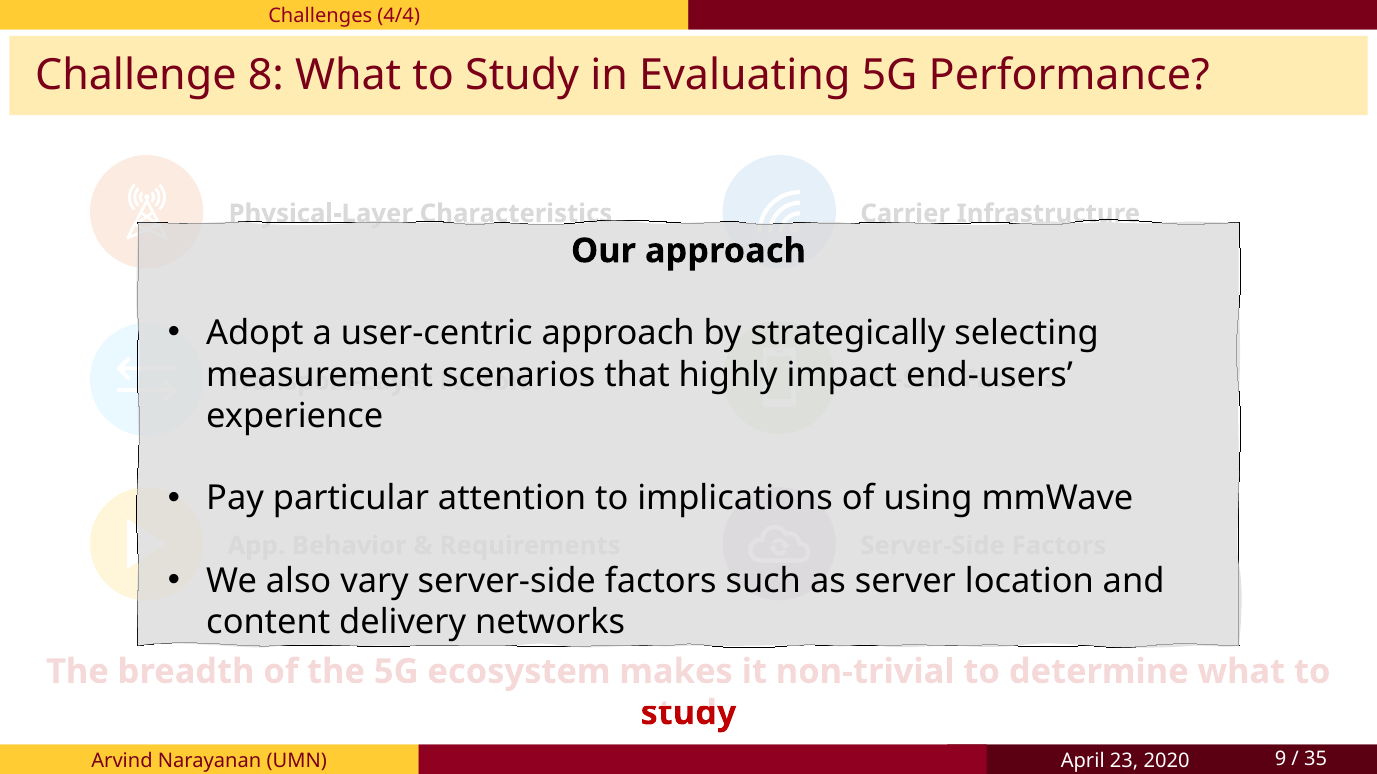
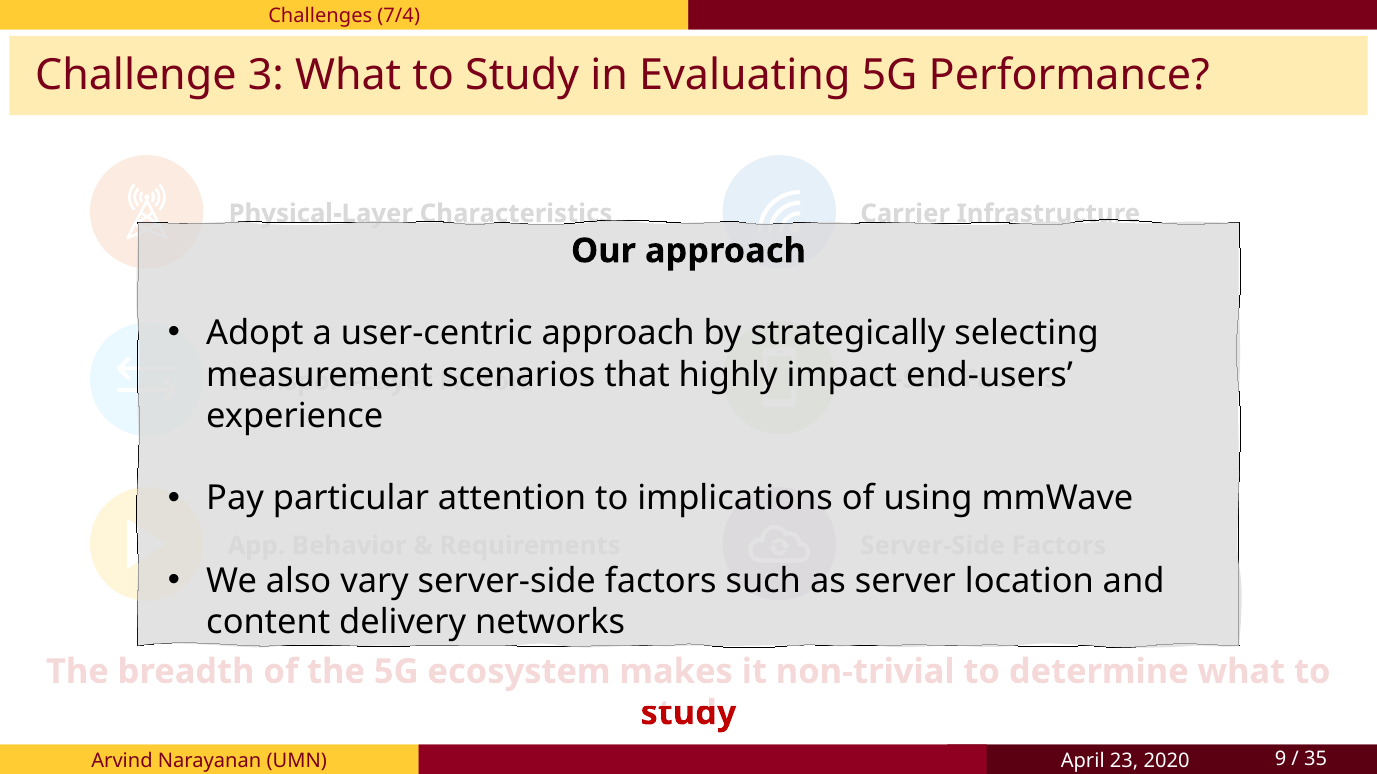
4/4: 4/4 -> 7/4
8: 8 -> 3
